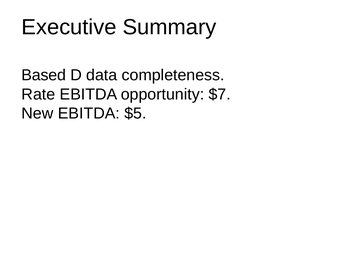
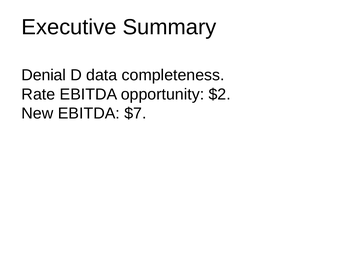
Based: Based -> Denial
$7: $7 -> $2
$5: $5 -> $7
